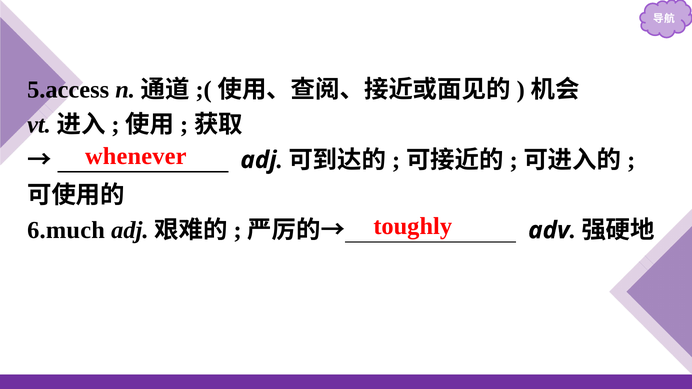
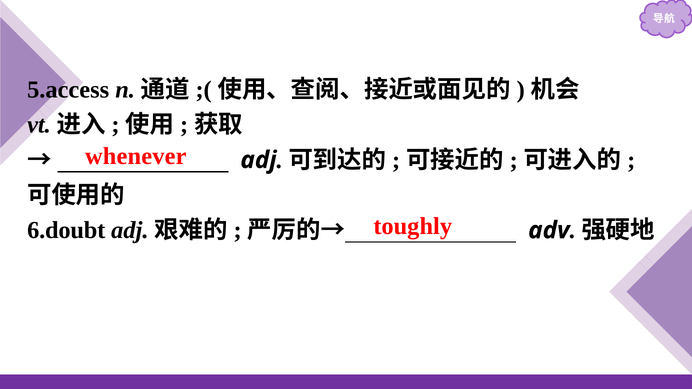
6.much: 6.much -> 6.doubt
